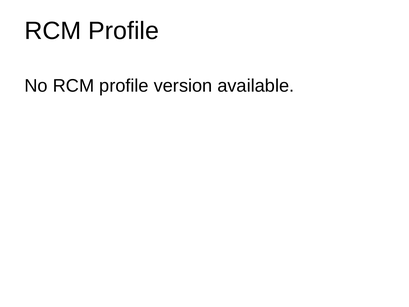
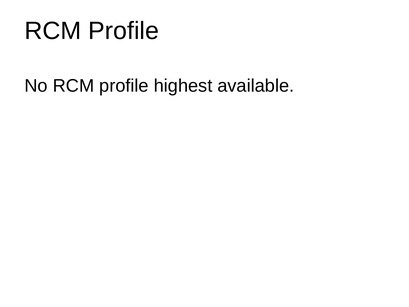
version: version -> highest
